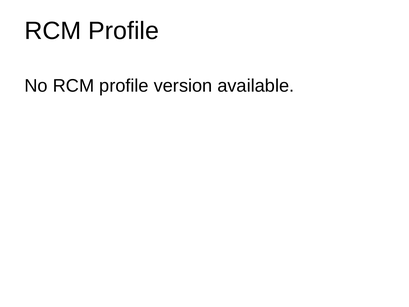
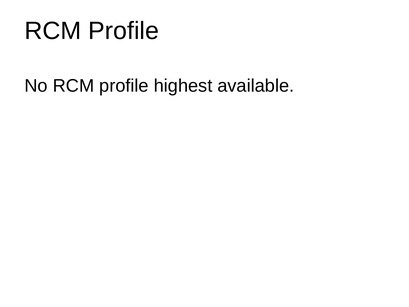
version: version -> highest
